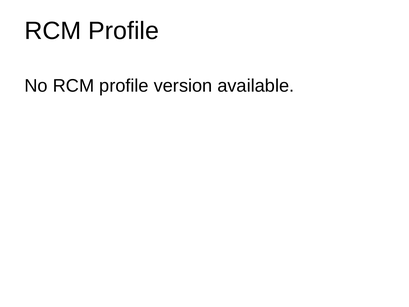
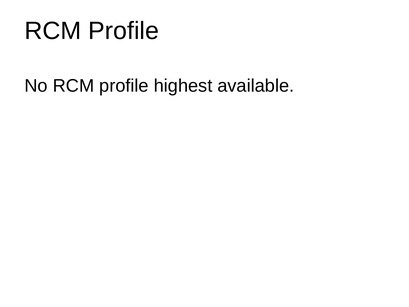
version: version -> highest
